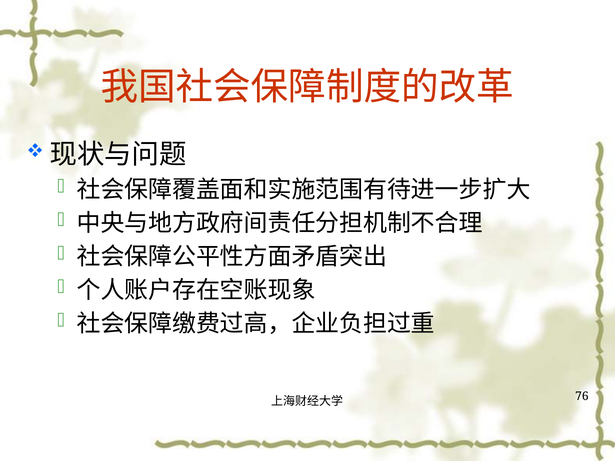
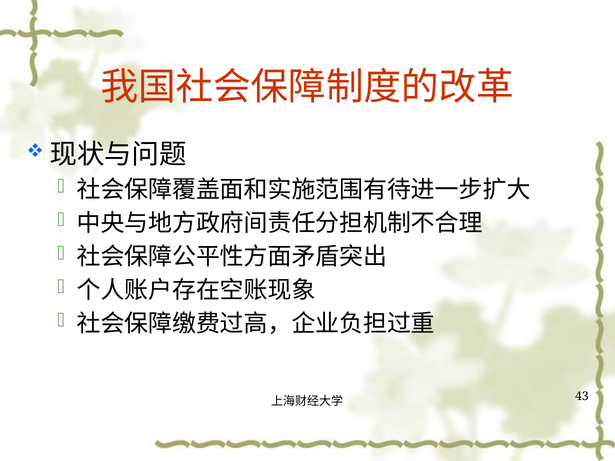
76: 76 -> 43
